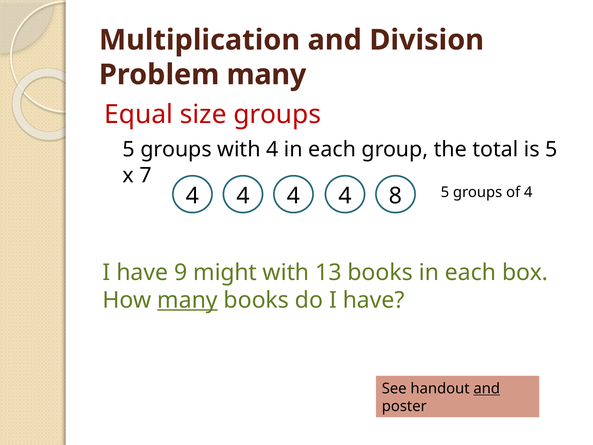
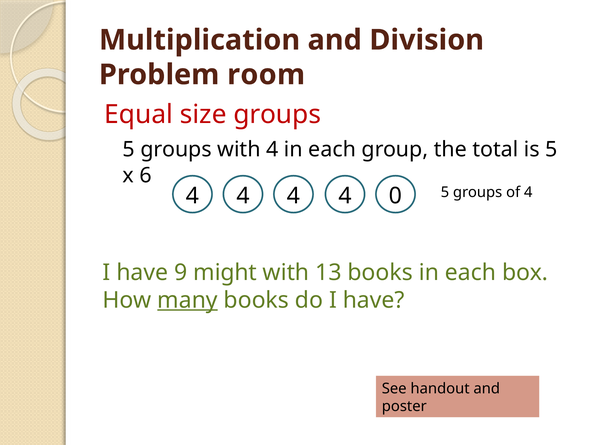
Problem many: many -> room
7: 7 -> 6
8: 8 -> 0
and at (487, 388) underline: present -> none
